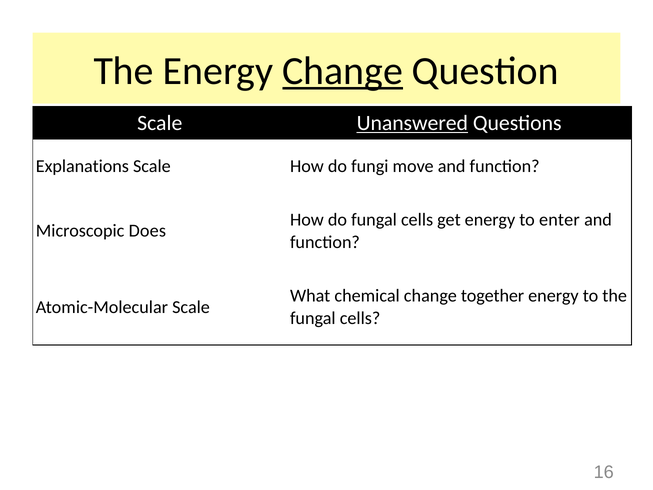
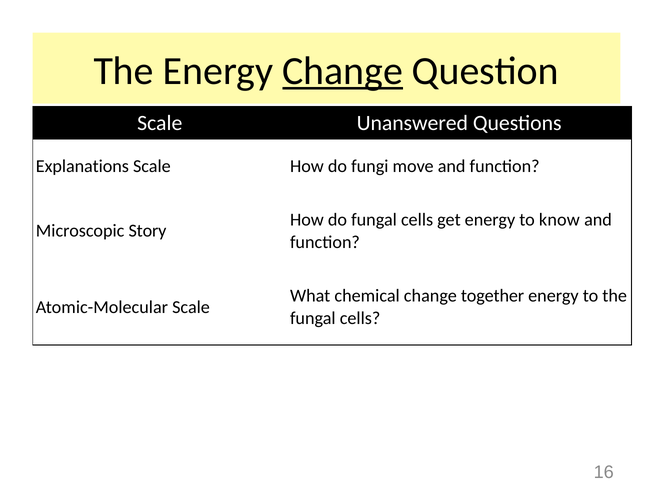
Unanswered underline: present -> none
enter: enter -> know
Does: Does -> Story
